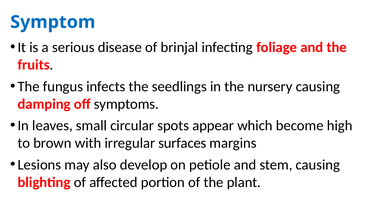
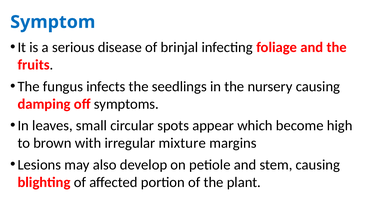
surfaces: surfaces -> mixture
